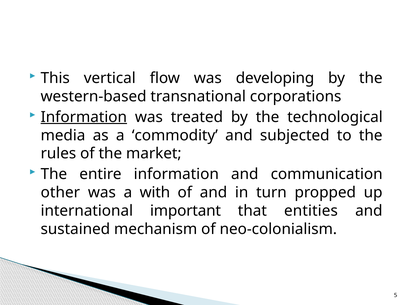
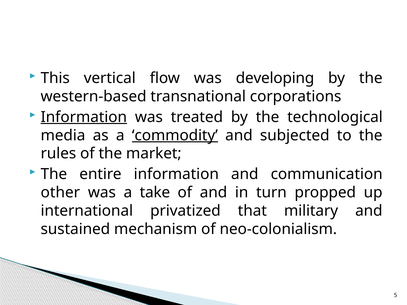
commodity underline: none -> present
with: with -> take
important: important -> privatized
entities: entities -> military
